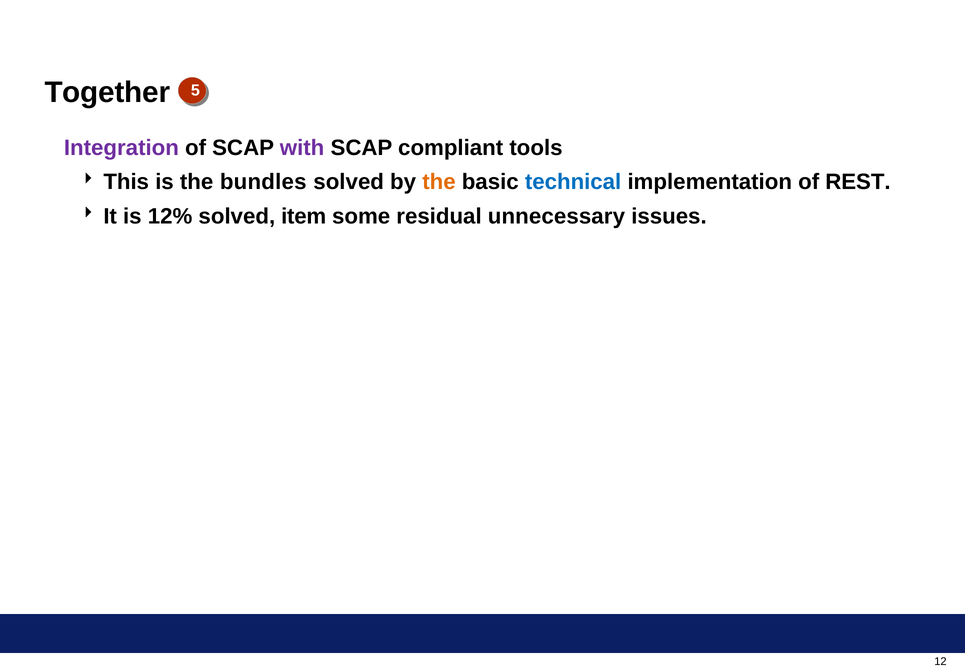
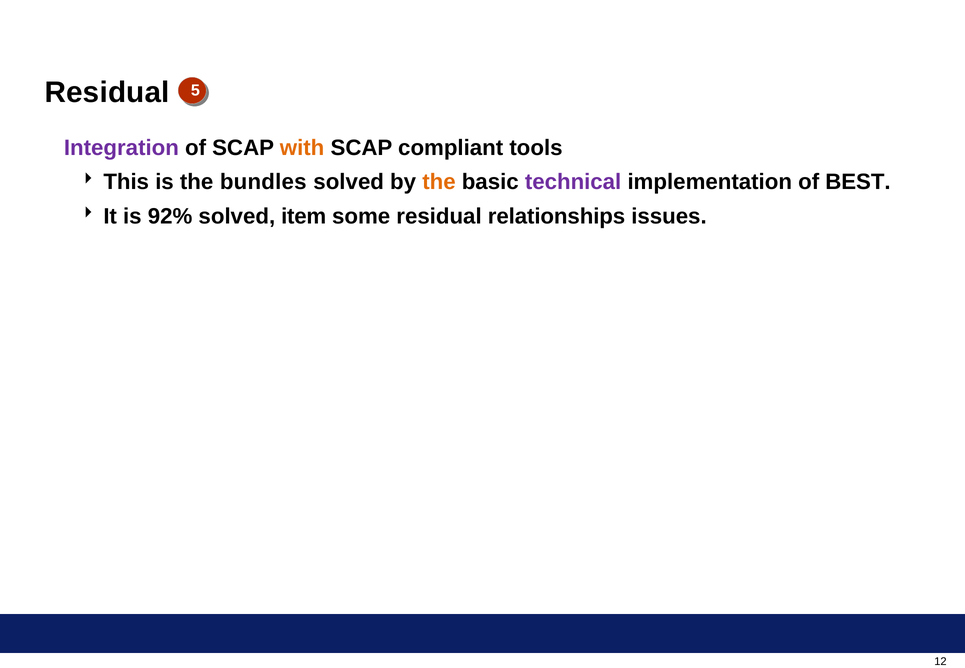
Together at (107, 93): Together -> Residual
with colour: purple -> orange
technical colour: blue -> purple
REST: REST -> BEST
12%: 12% -> 92%
unnecessary: unnecessary -> relationships
